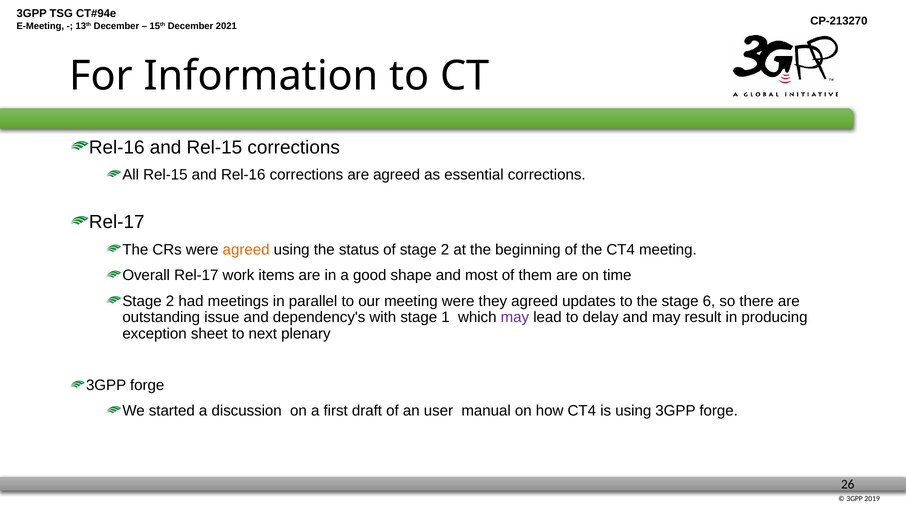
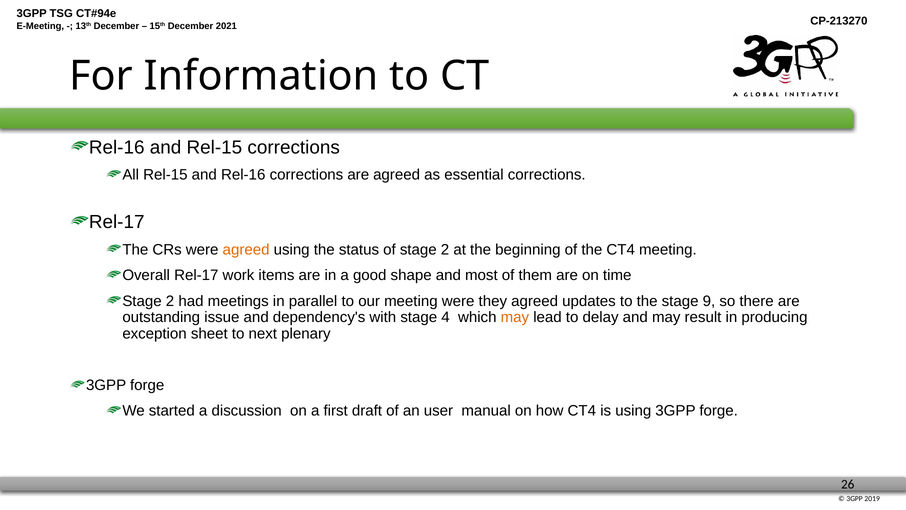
6: 6 -> 9
1: 1 -> 4
may at (515, 317) colour: purple -> orange
